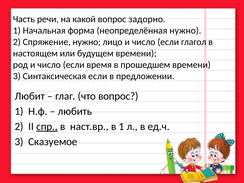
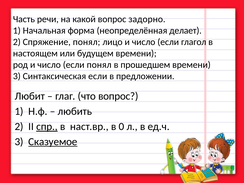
неопределённая нужно: нужно -> делает
Спряжение нужно: нужно -> понял
если время: время -> понял
в 1: 1 -> 0
Сказуемое underline: none -> present
